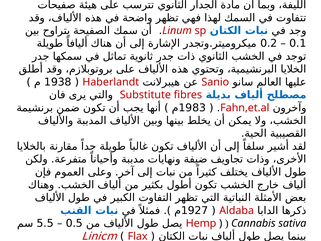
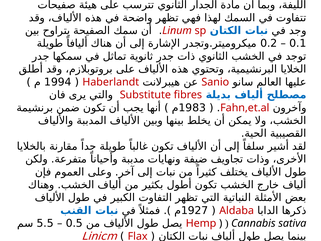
1938: 1938 -> 1994
